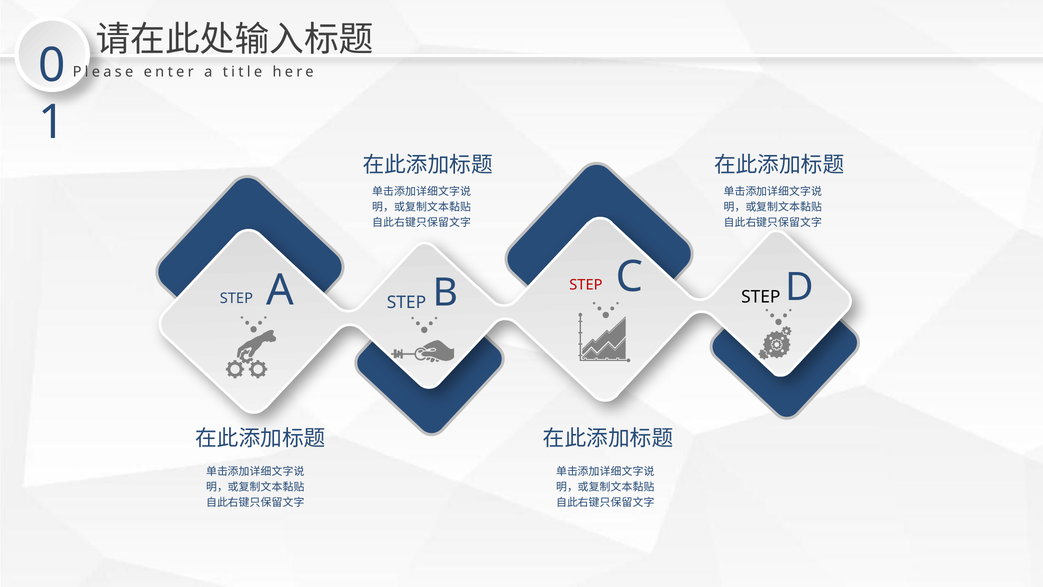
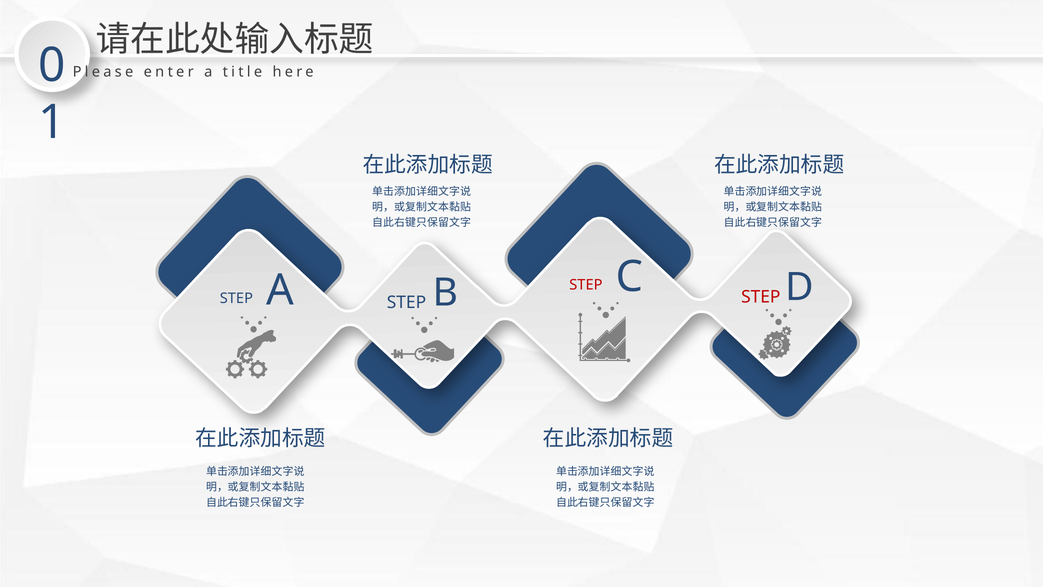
STEP at (761, 297) colour: black -> red
